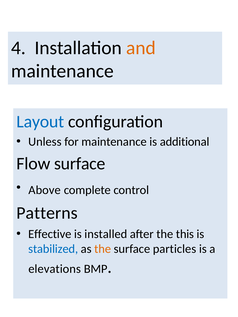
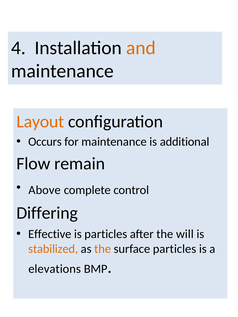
Layout colour: blue -> orange
Unless: Unless -> Occurs
Flow surface: surface -> remain
Patterns: Patterns -> Differing
is installed: installed -> particles
this: this -> will
stabilized colour: blue -> orange
